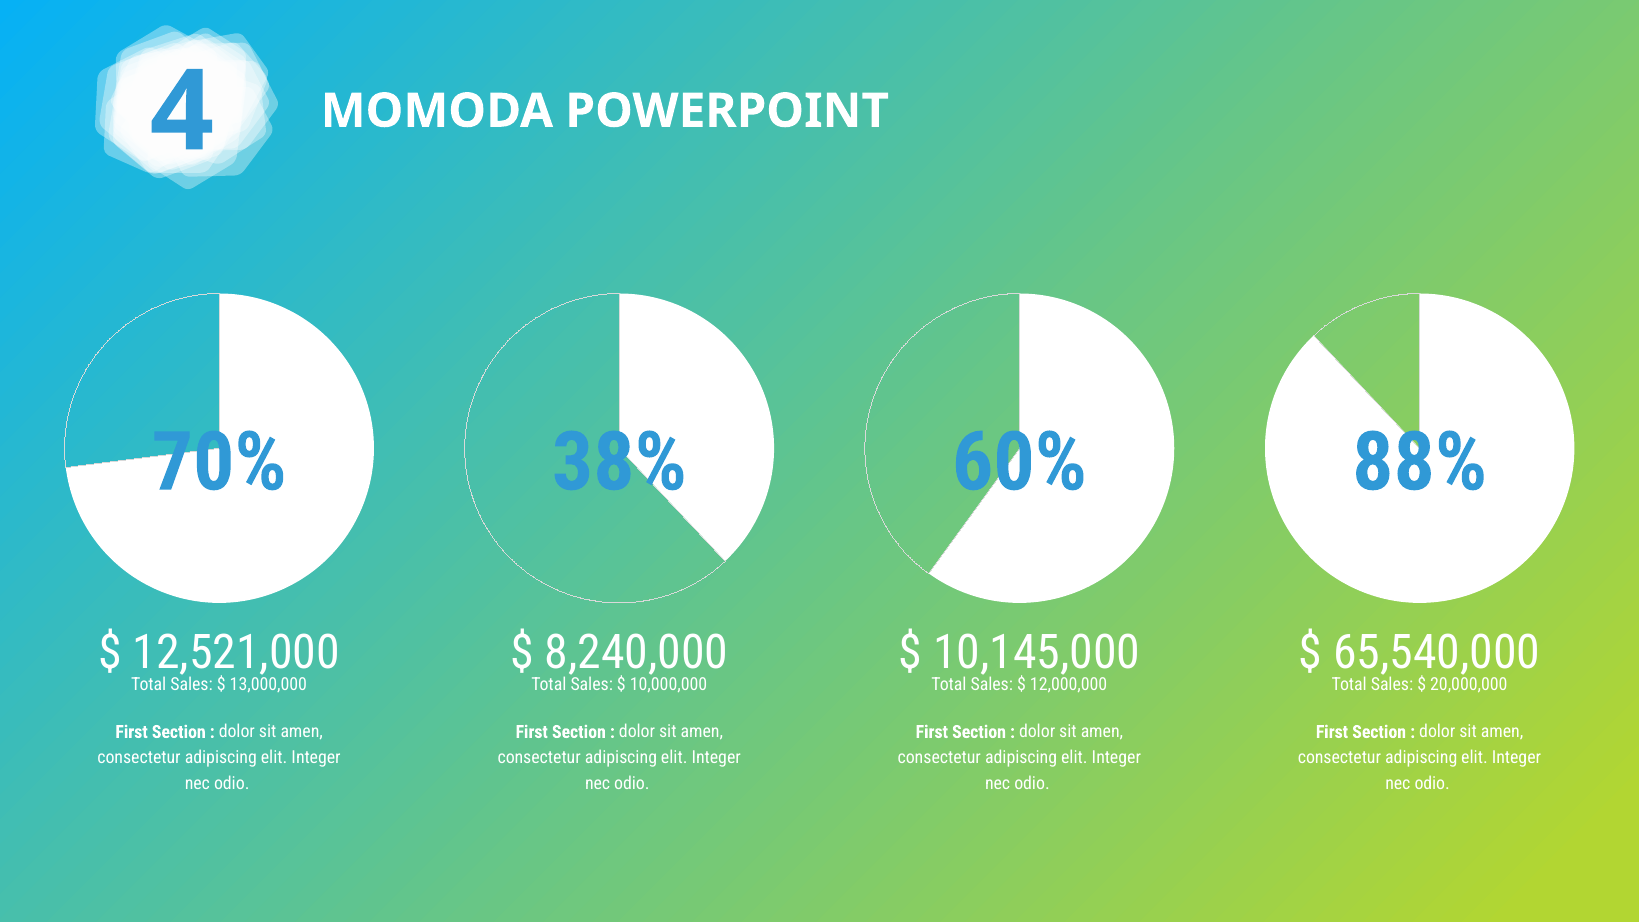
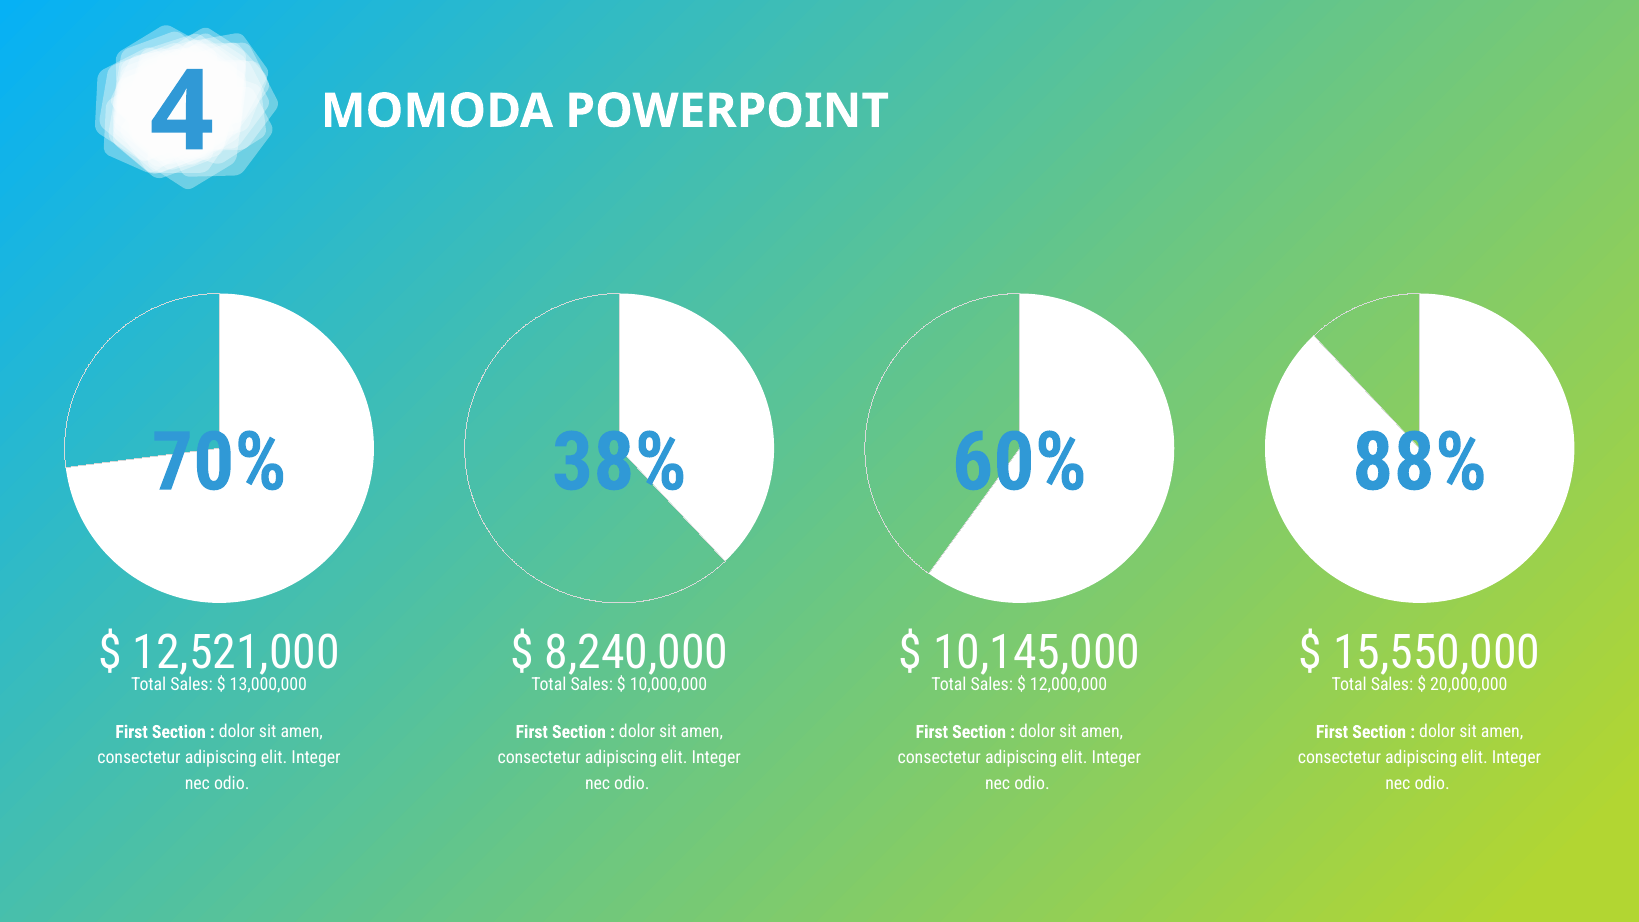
65,540,000: 65,540,000 -> 15,550,000
